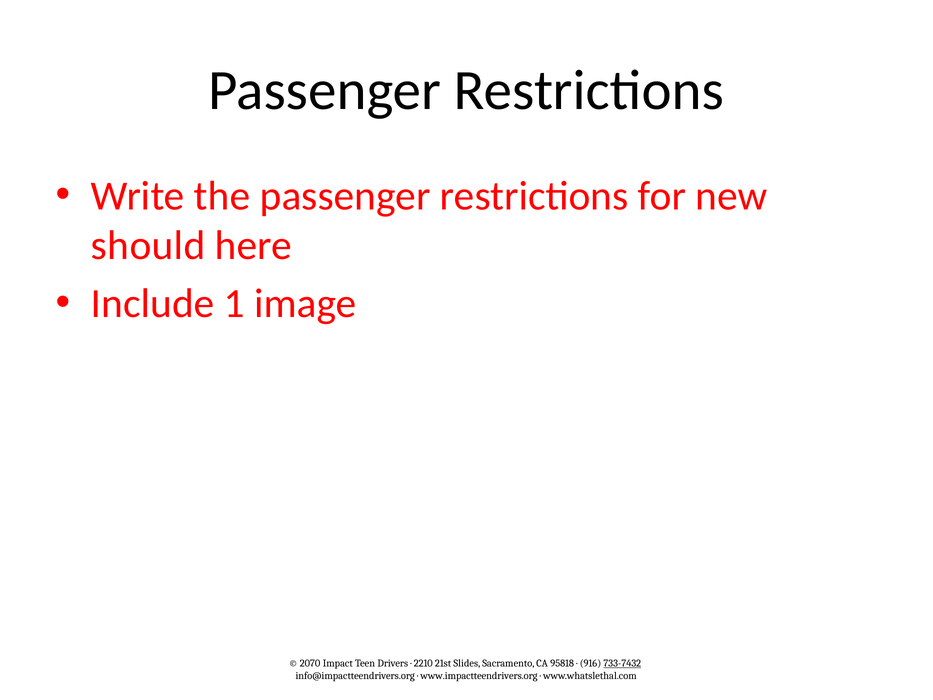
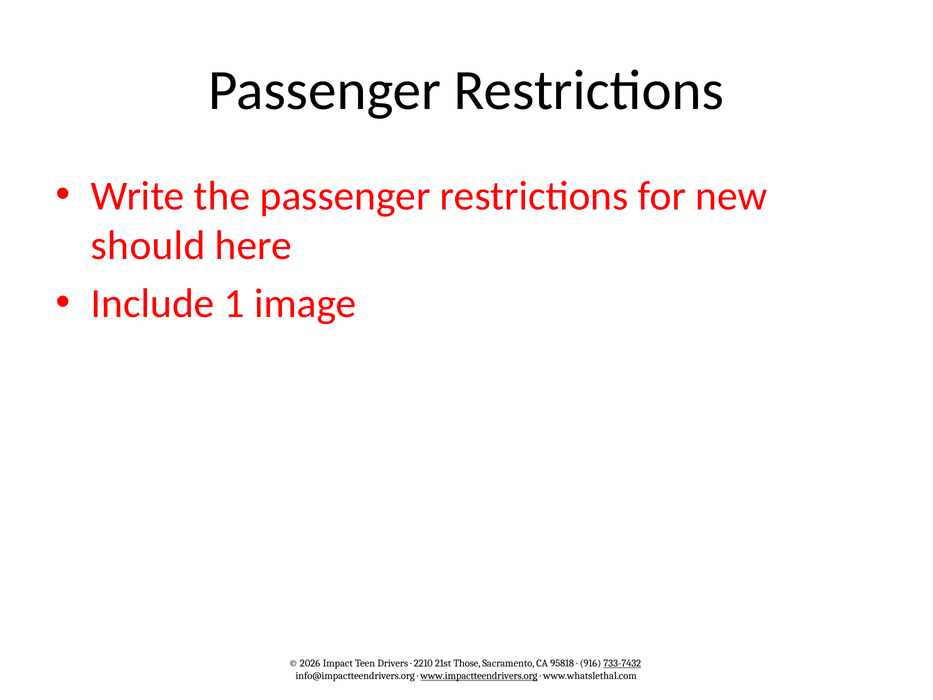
2070: 2070 -> 2026
Slides: Slides -> Those
www.impactteendrivers.org underline: none -> present
